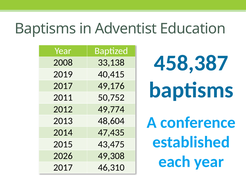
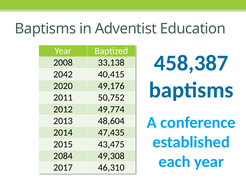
2019: 2019 -> 2042
2017 at (63, 86): 2017 -> 2020
2026: 2026 -> 2084
